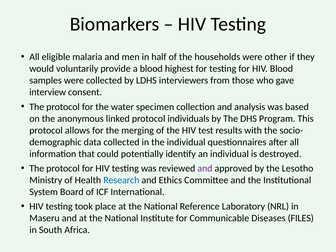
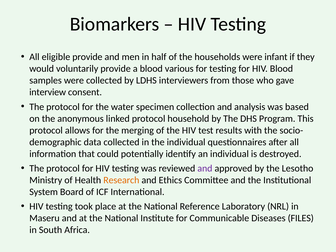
eligible malaria: malaria -> provide
other: other -> infant
highest: highest -> various
individuals: individuals -> household
Research colour: blue -> orange
